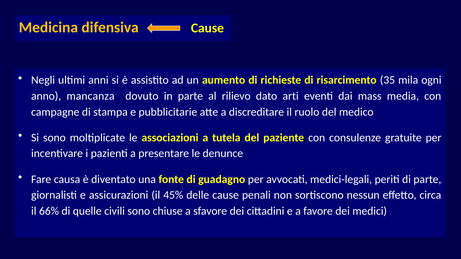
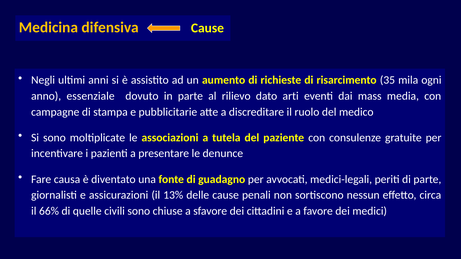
mancanza: mancanza -> essenziale
45%: 45% -> 13%
